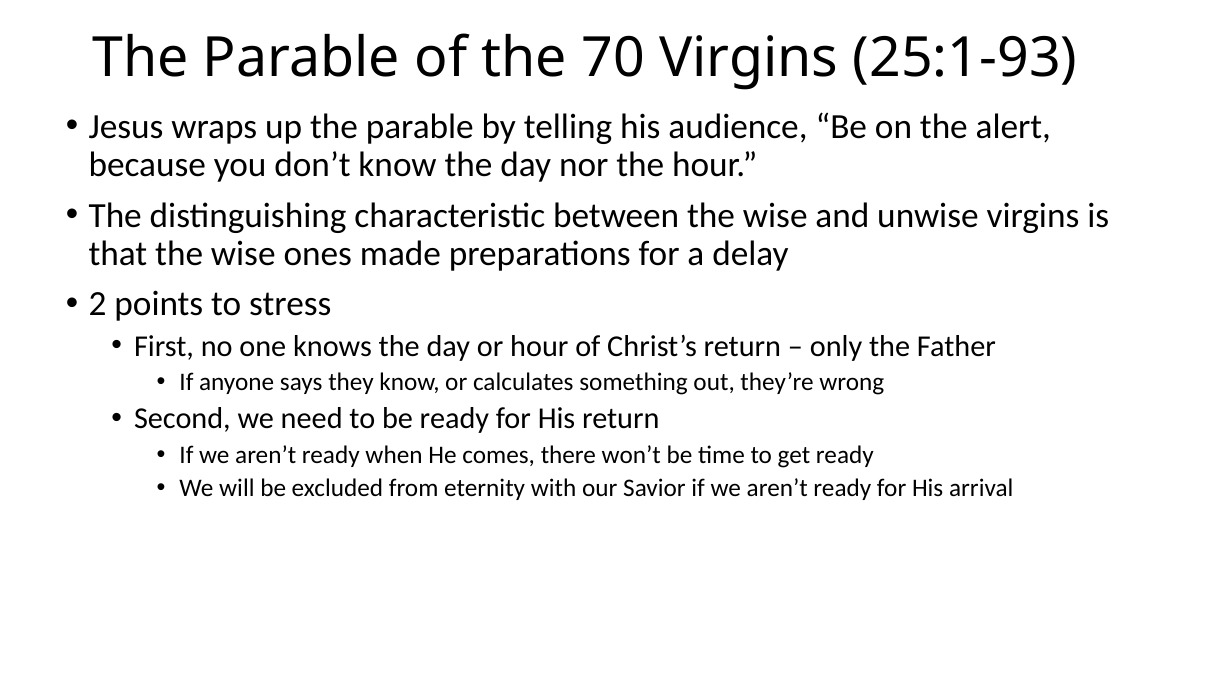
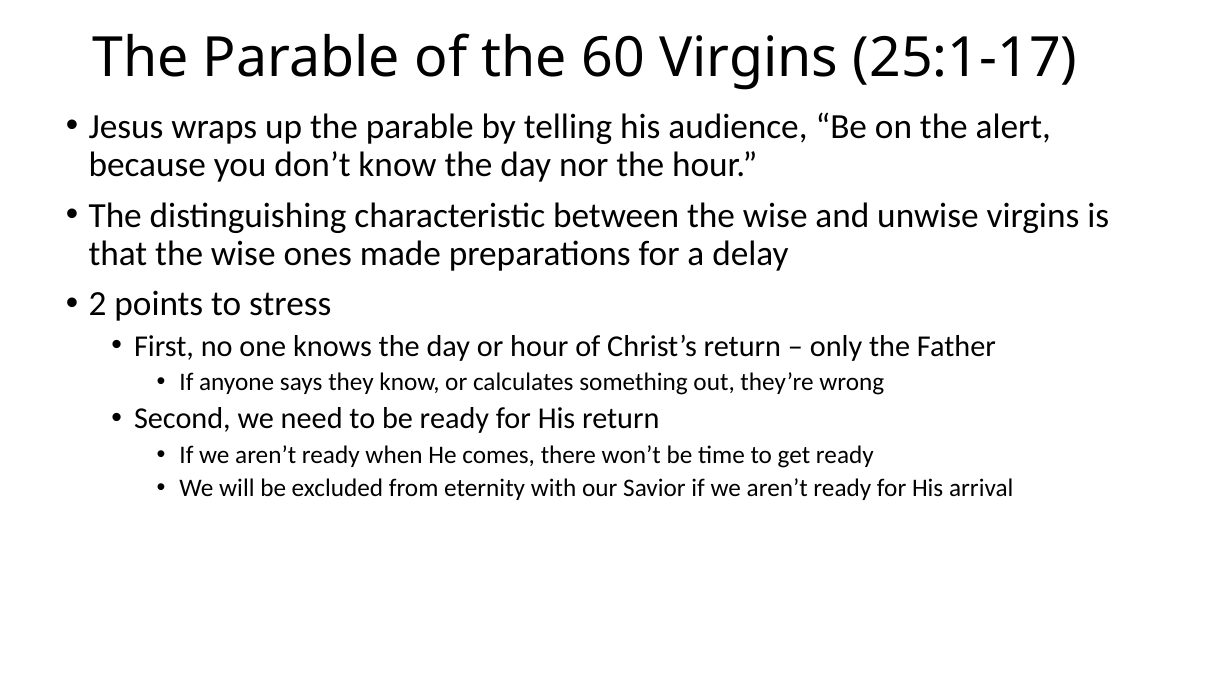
70: 70 -> 60
25:1-93: 25:1-93 -> 25:1-17
